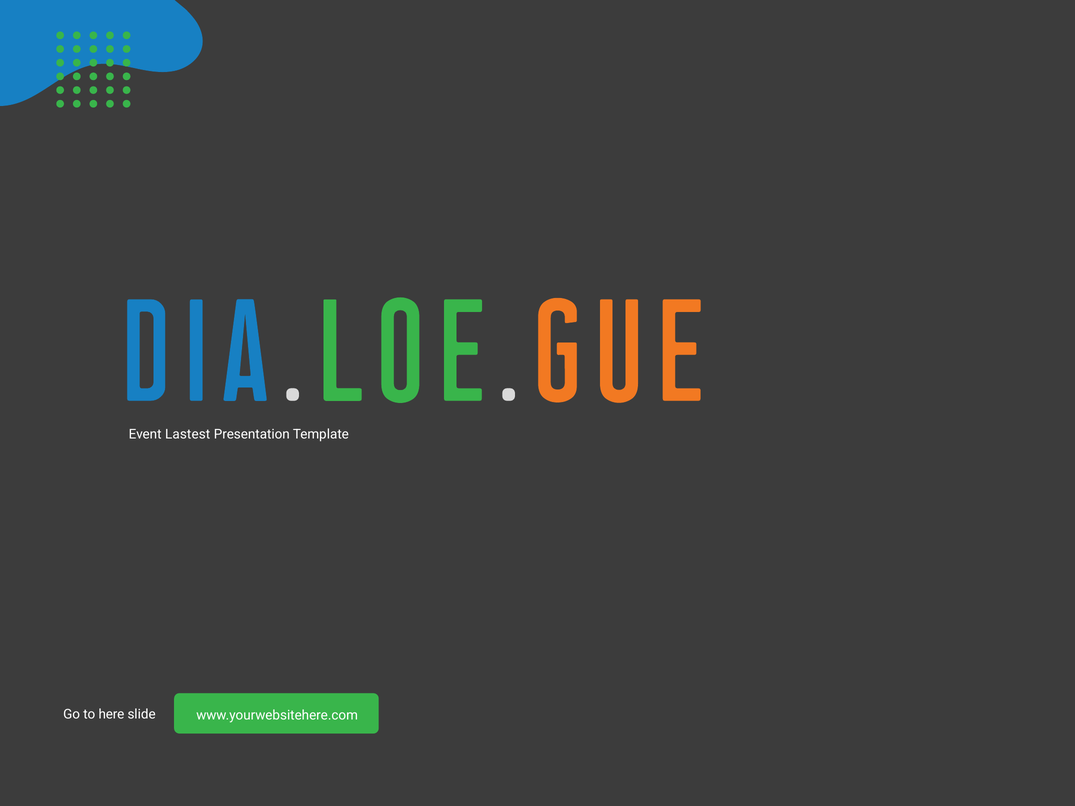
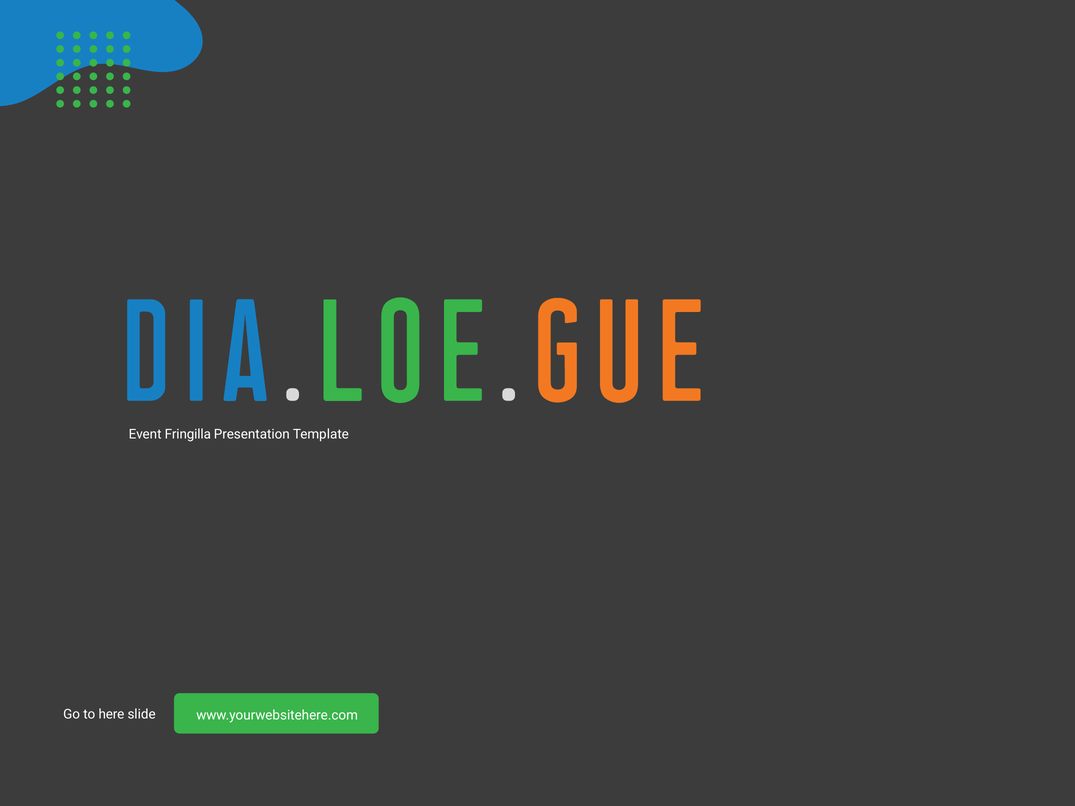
Lastest: Lastest -> Fringilla
